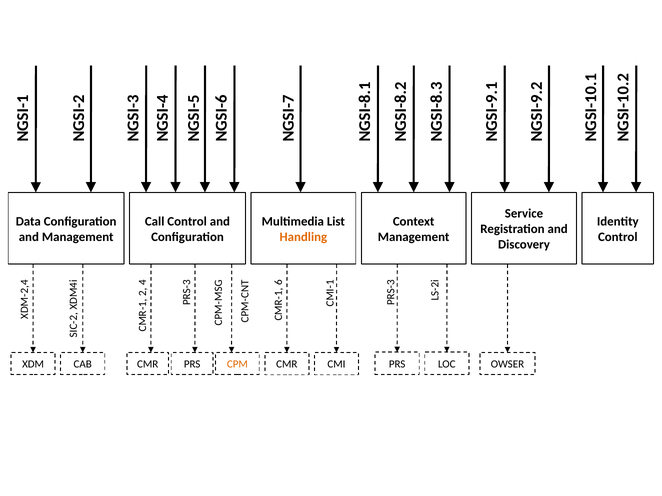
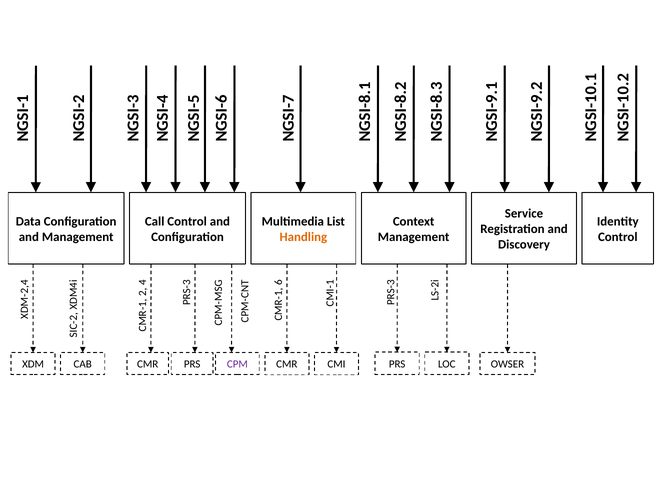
CPM colour: orange -> purple
